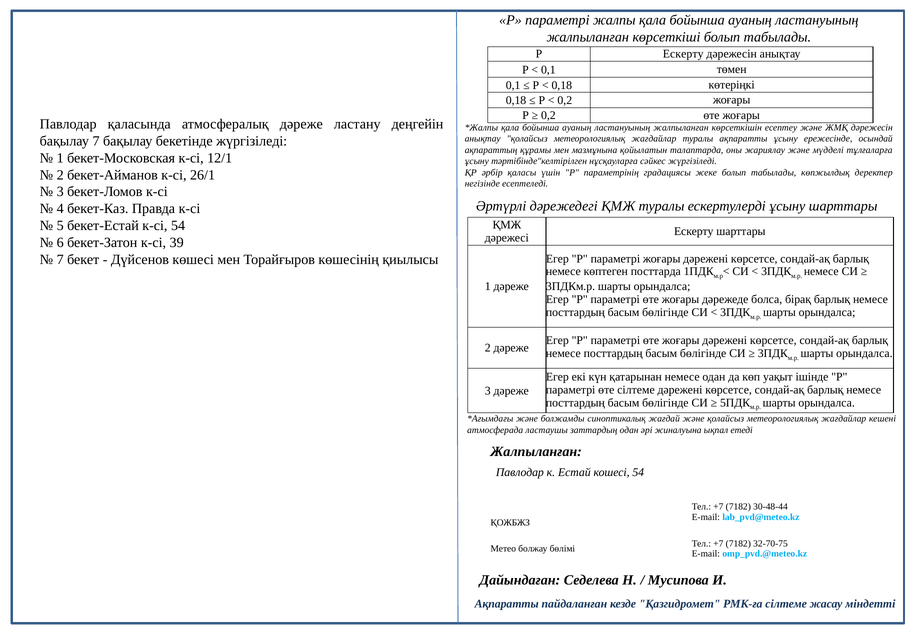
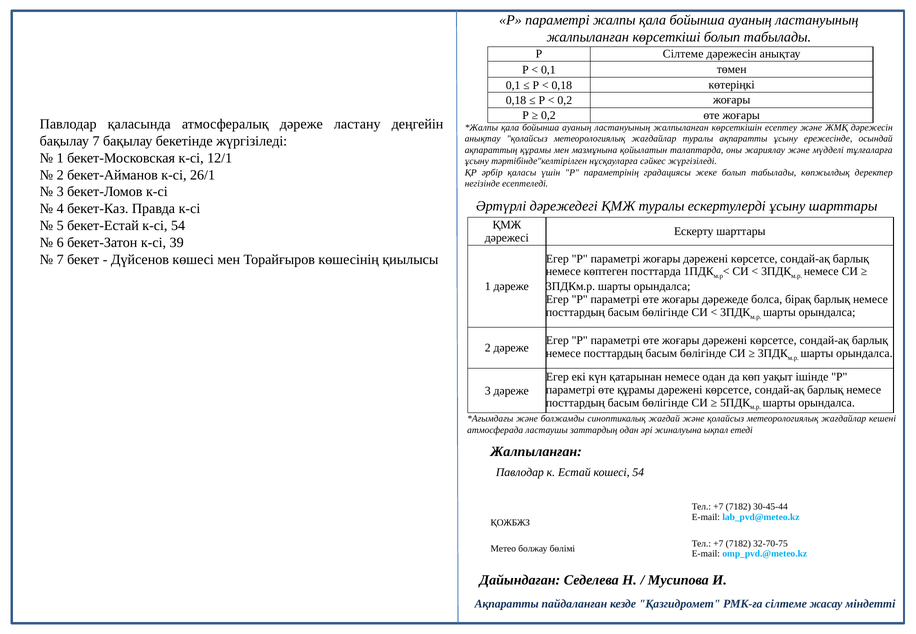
Р Ескерту: Ескерту -> Сілтеме
өте сілтеме: сілтеме -> құрамы
30-48-44: 30-48-44 -> 30-45-44
